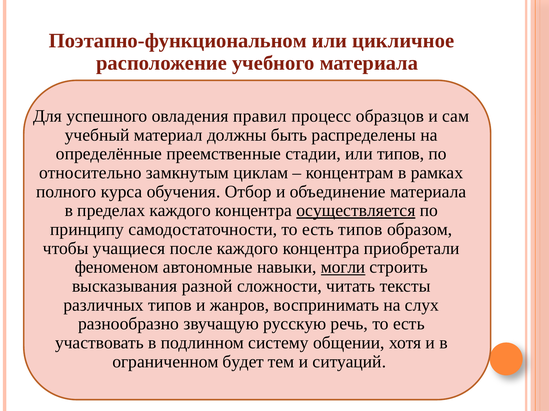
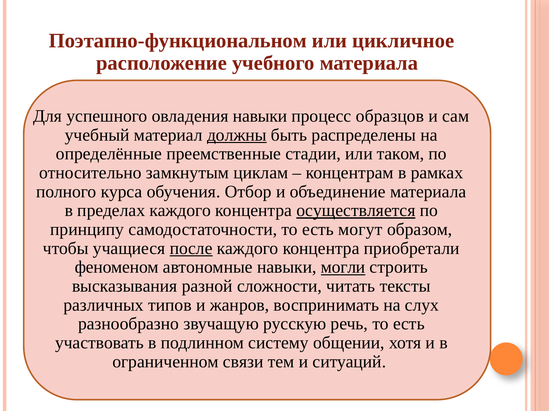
овладения правил: правил -> навыки
должны underline: none -> present
или типов: типов -> таком
есть типов: типов -> могут
после underline: none -> present
будет: будет -> связи
